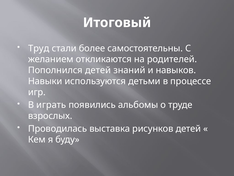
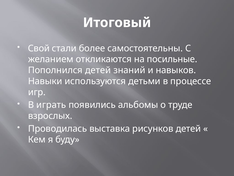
Труд: Труд -> Свой
родителей: родителей -> посильные
